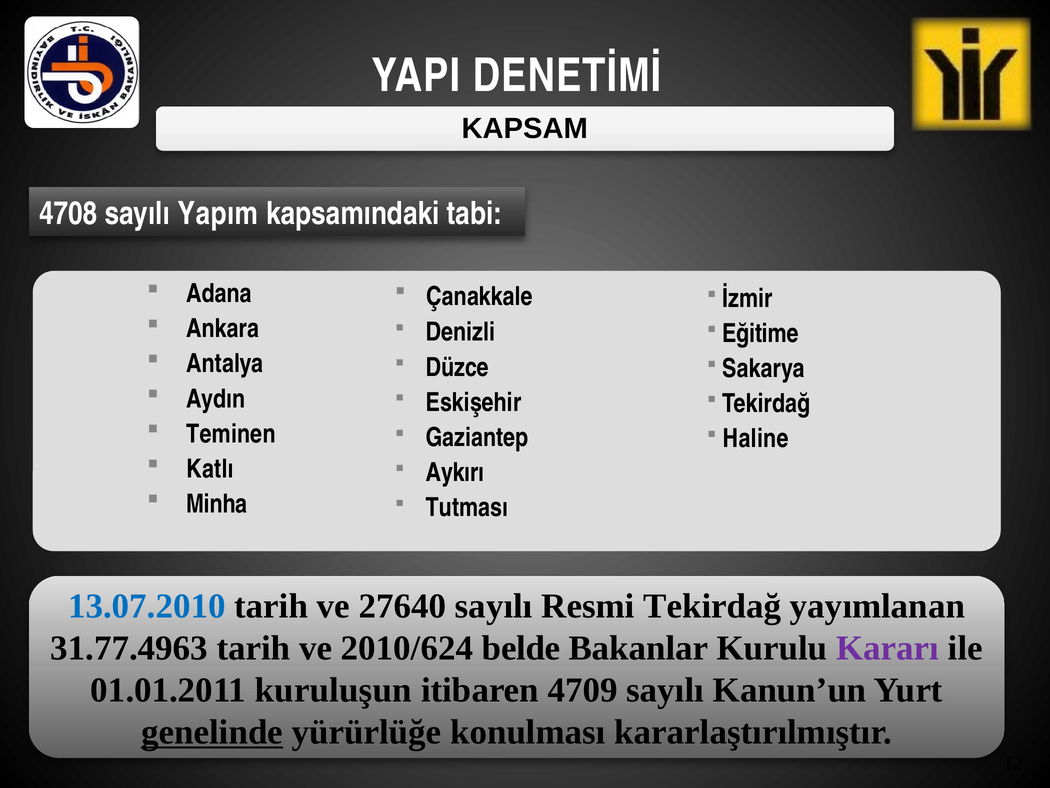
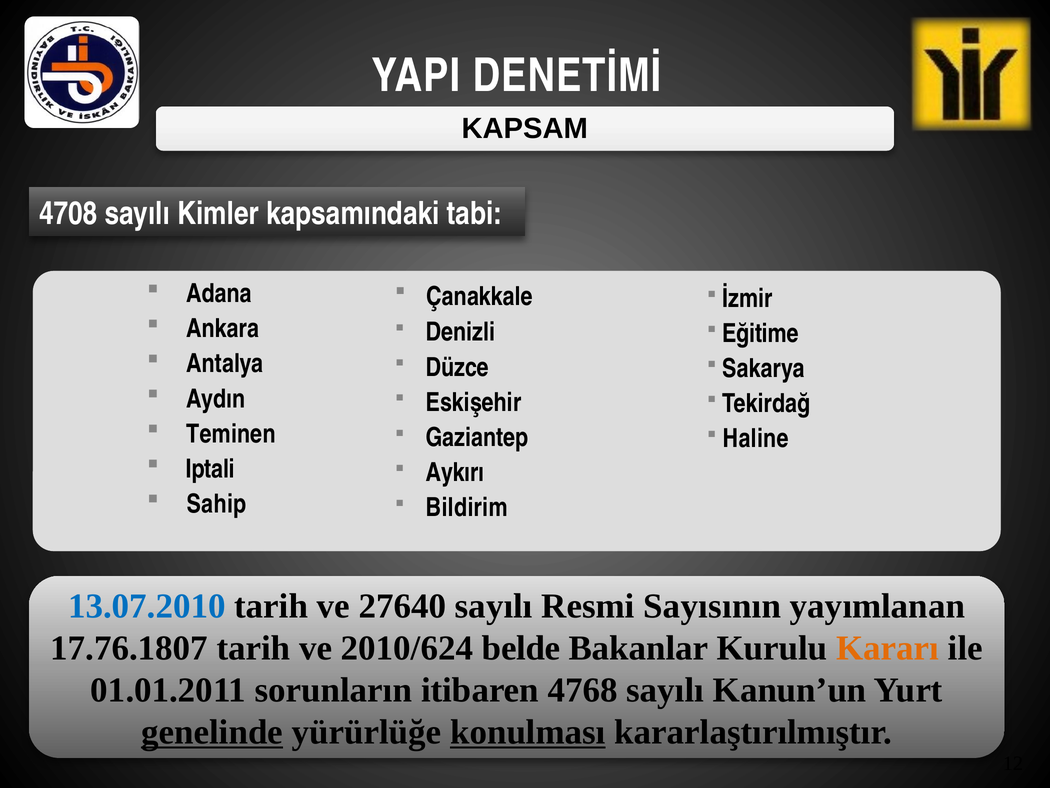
Yapım: Yapım -> Kimler
Katlı: Katlı -> Iptali
Minha: Minha -> Sahip
Tutması: Tutması -> Bildirim
Resmi Tekirdağ: Tekirdağ -> Sayısının
31.77.4963: 31.77.4963 -> 17.76.1807
Kararı colour: purple -> orange
kuruluşun: kuruluşun -> sorunların
4709: 4709 -> 4768
konulması underline: none -> present
